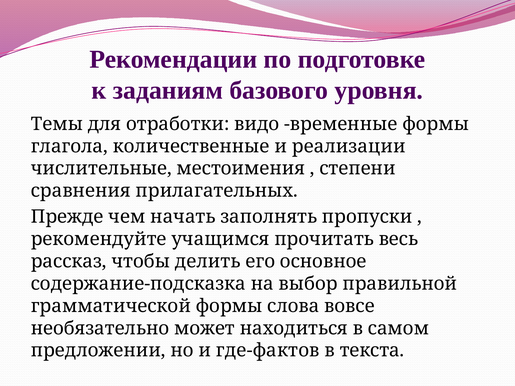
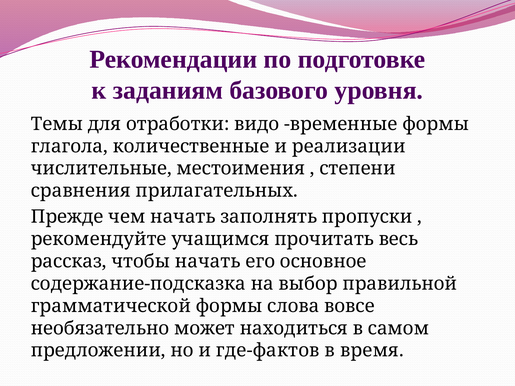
чтобы делить: делить -> начать
текста: текста -> время
